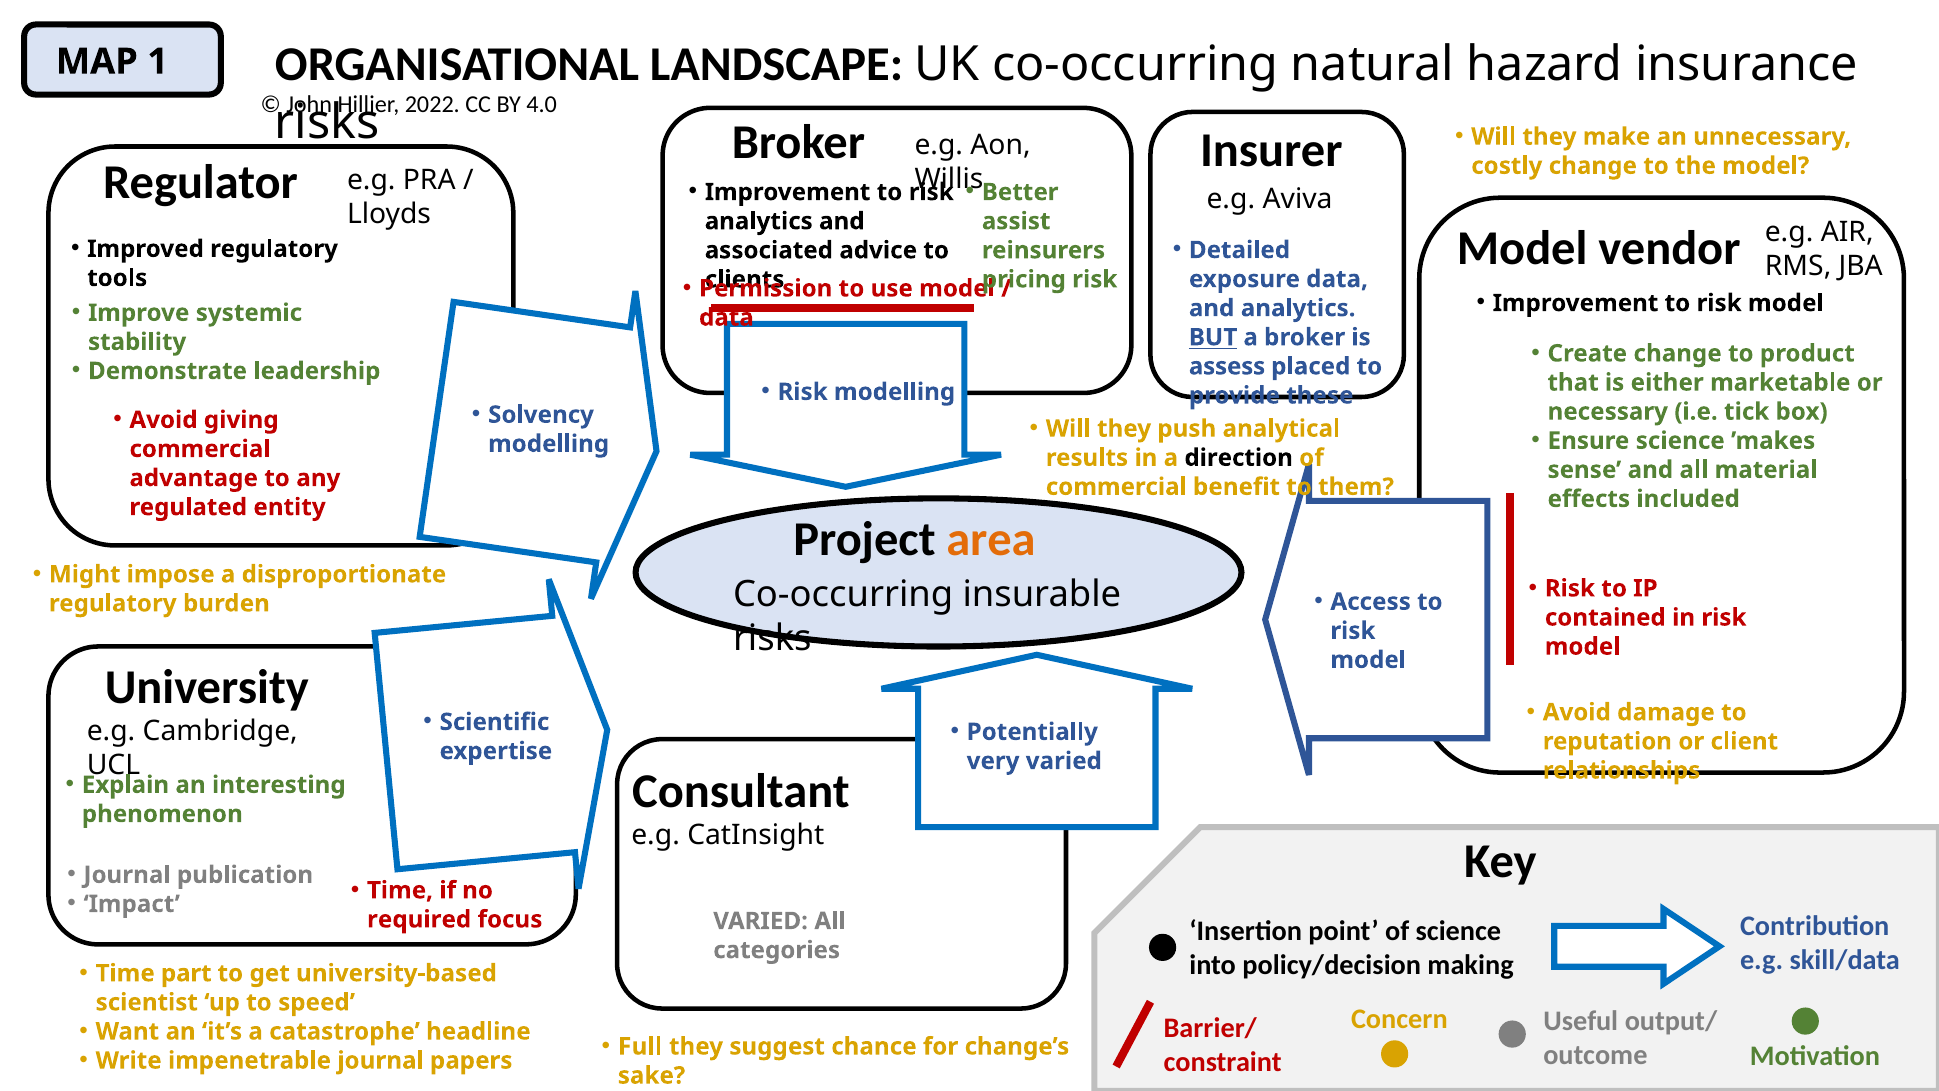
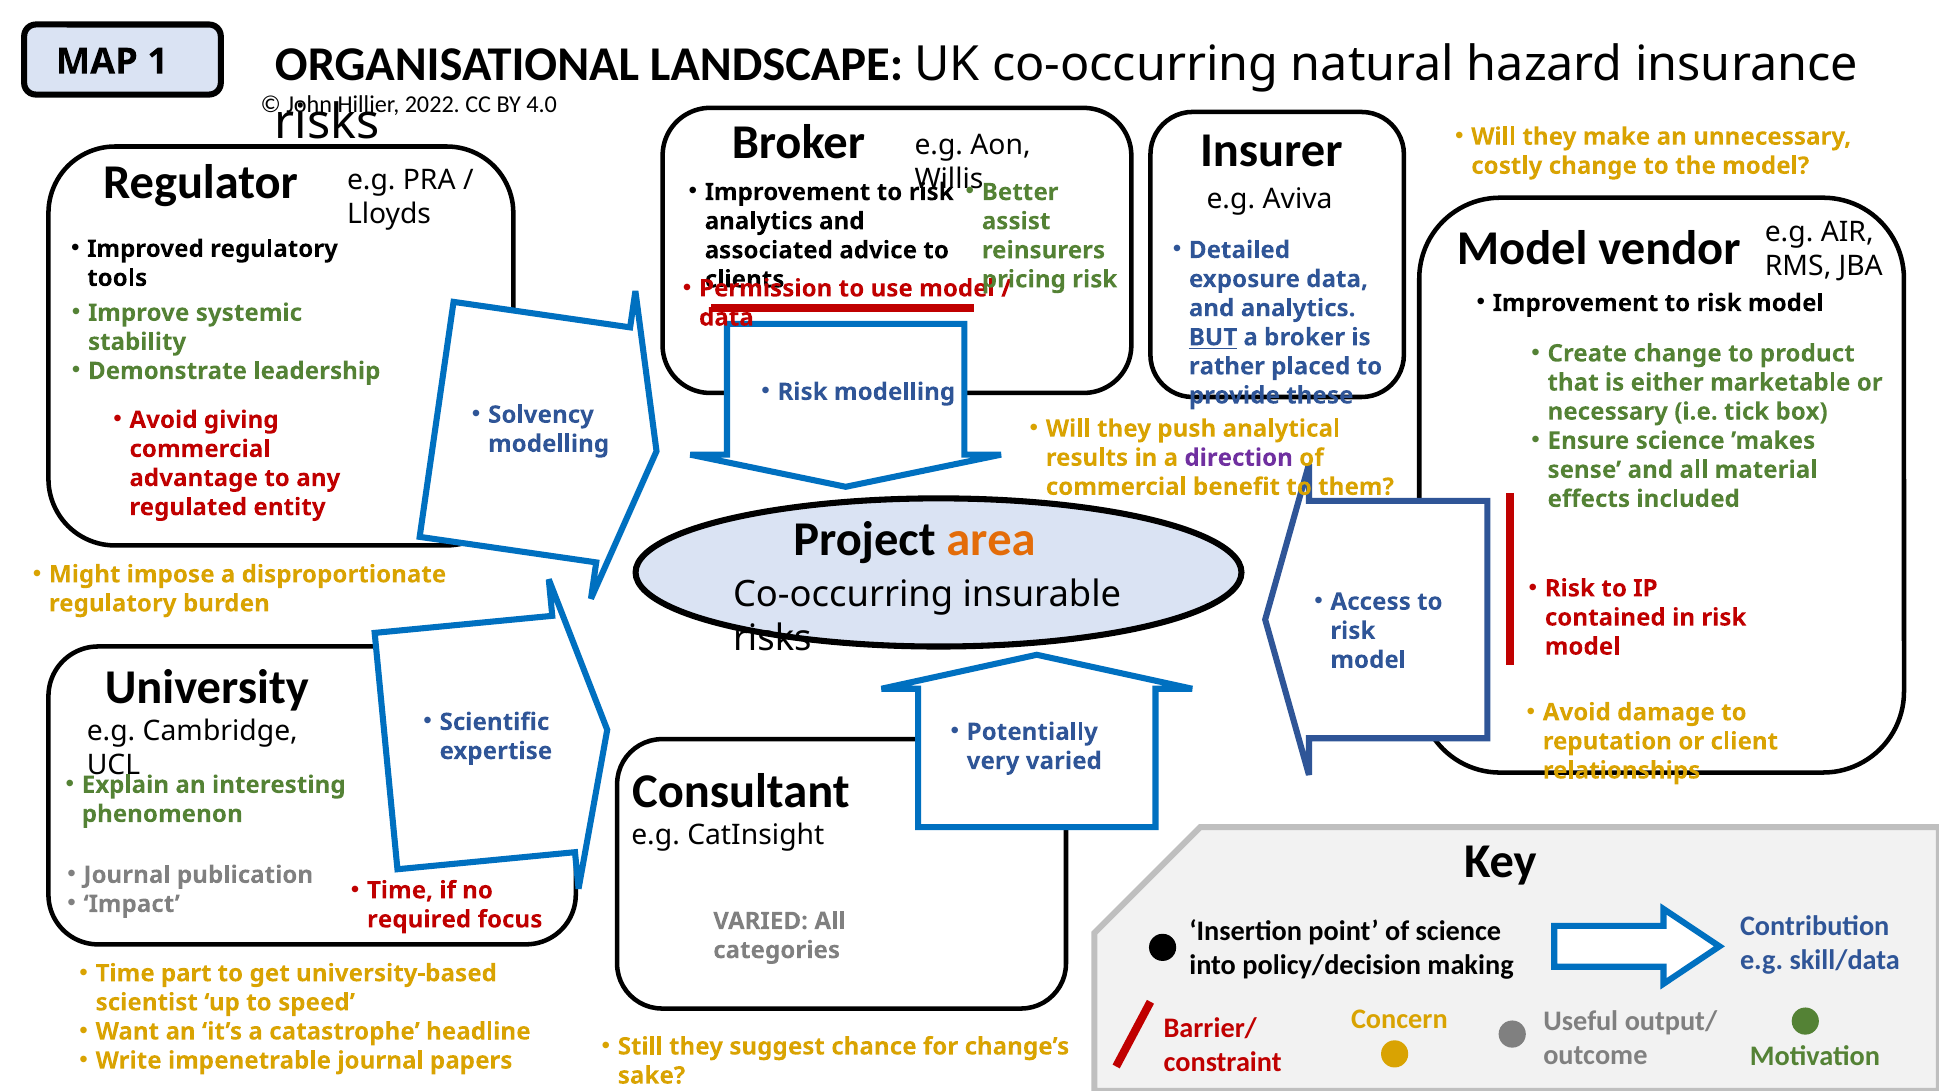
assess: assess -> rather
direction colour: black -> purple
Full: Full -> Still
